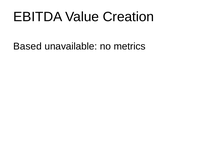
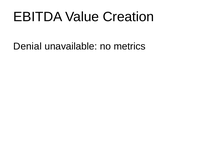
Based: Based -> Denial
